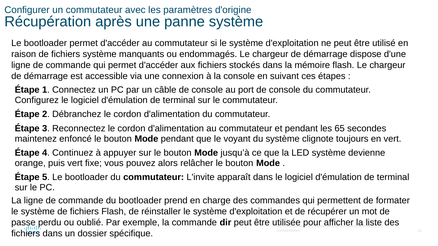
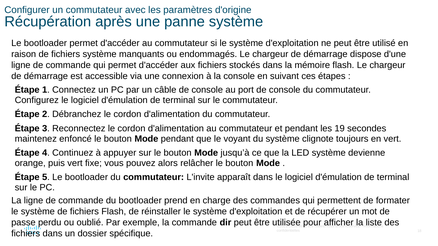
65: 65 -> 19
